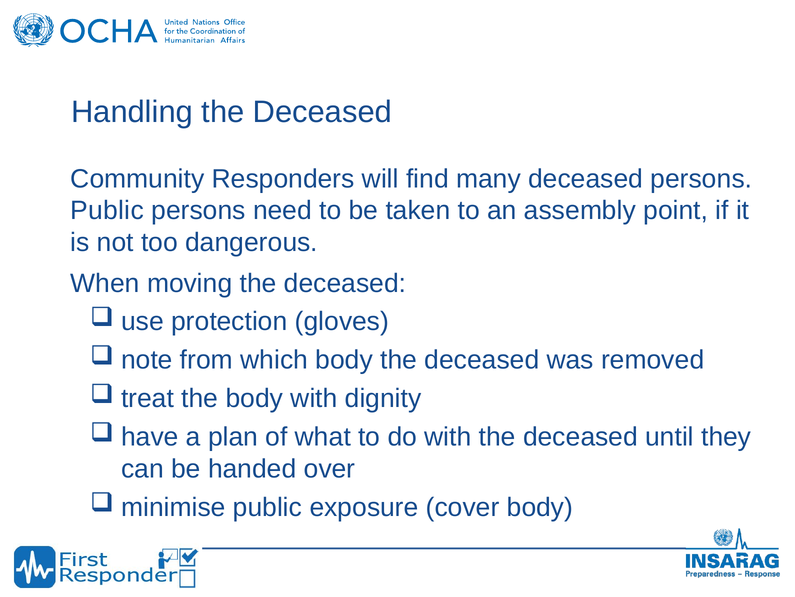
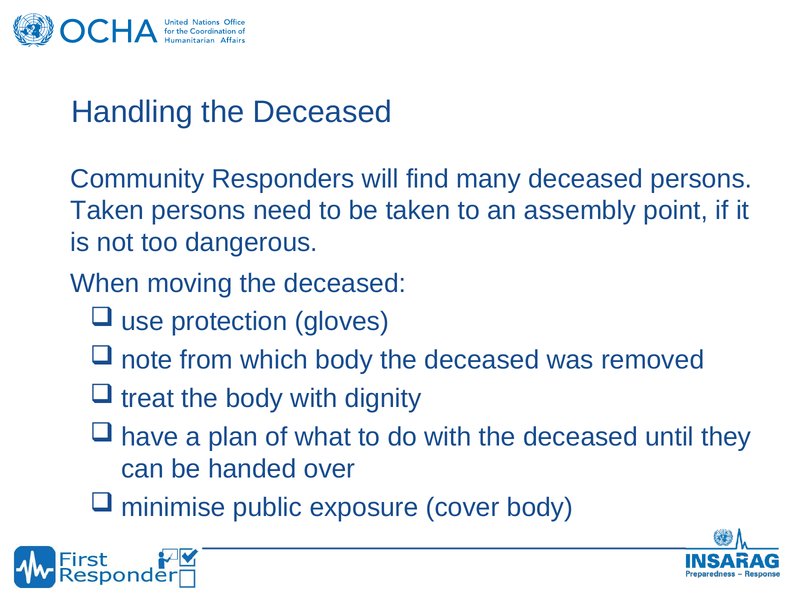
Public at (107, 210): Public -> Taken
